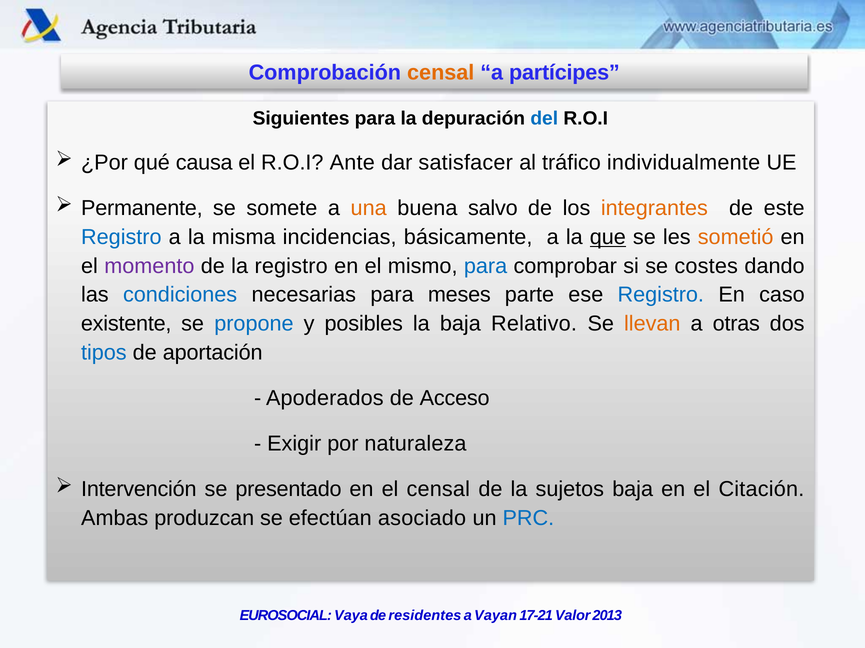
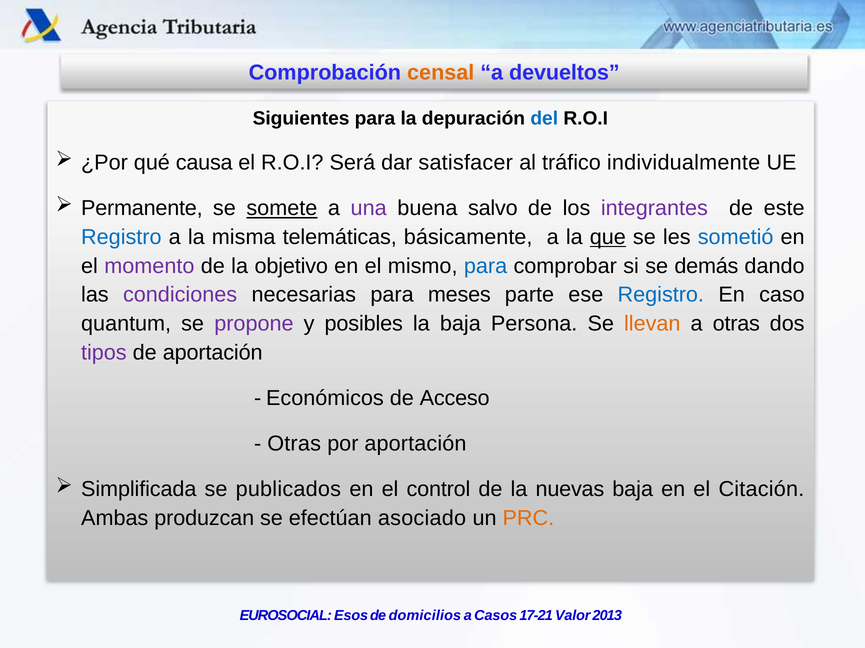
partícipes: partícipes -> devueltos
Ante: Ante -> Será
somete underline: none -> present
una colour: orange -> purple
integrantes colour: orange -> purple
incidencias: incidencias -> telemáticas
sometió colour: orange -> blue
la registro: registro -> objetivo
costes: costes -> demás
condiciones colour: blue -> purple
existente: existente -> quantum
propone colour: blue -> purple
Relativo: Relativo -> Persona
tipos colour: blue -> purple
Apoderados: Apoderados -> Económicos
Exigir at (294, 444): Exigir -> Otras
por naturaleza: naturaleza -> aportación
Intervención: Intervención -> Simplificada
presentado: presentado -> publicados
el censal: censal -> control
sujetos: sujetos -> nuevas
PRC colour: blue -> orange
Vaya: Vaya -> Esos
residentes: residentes -> domicilios
Vayan: Vayan -> Casos
